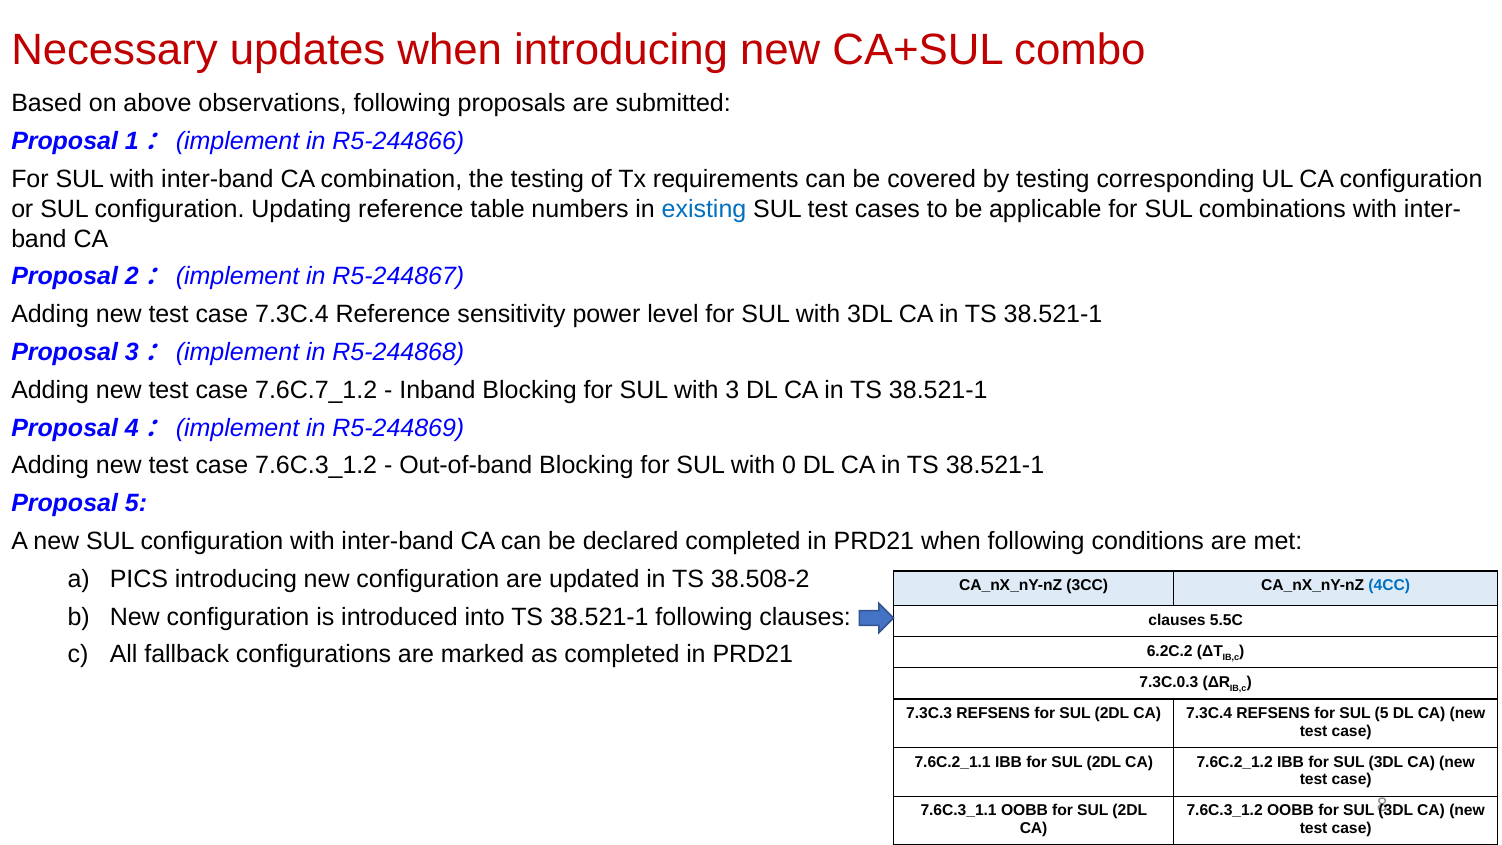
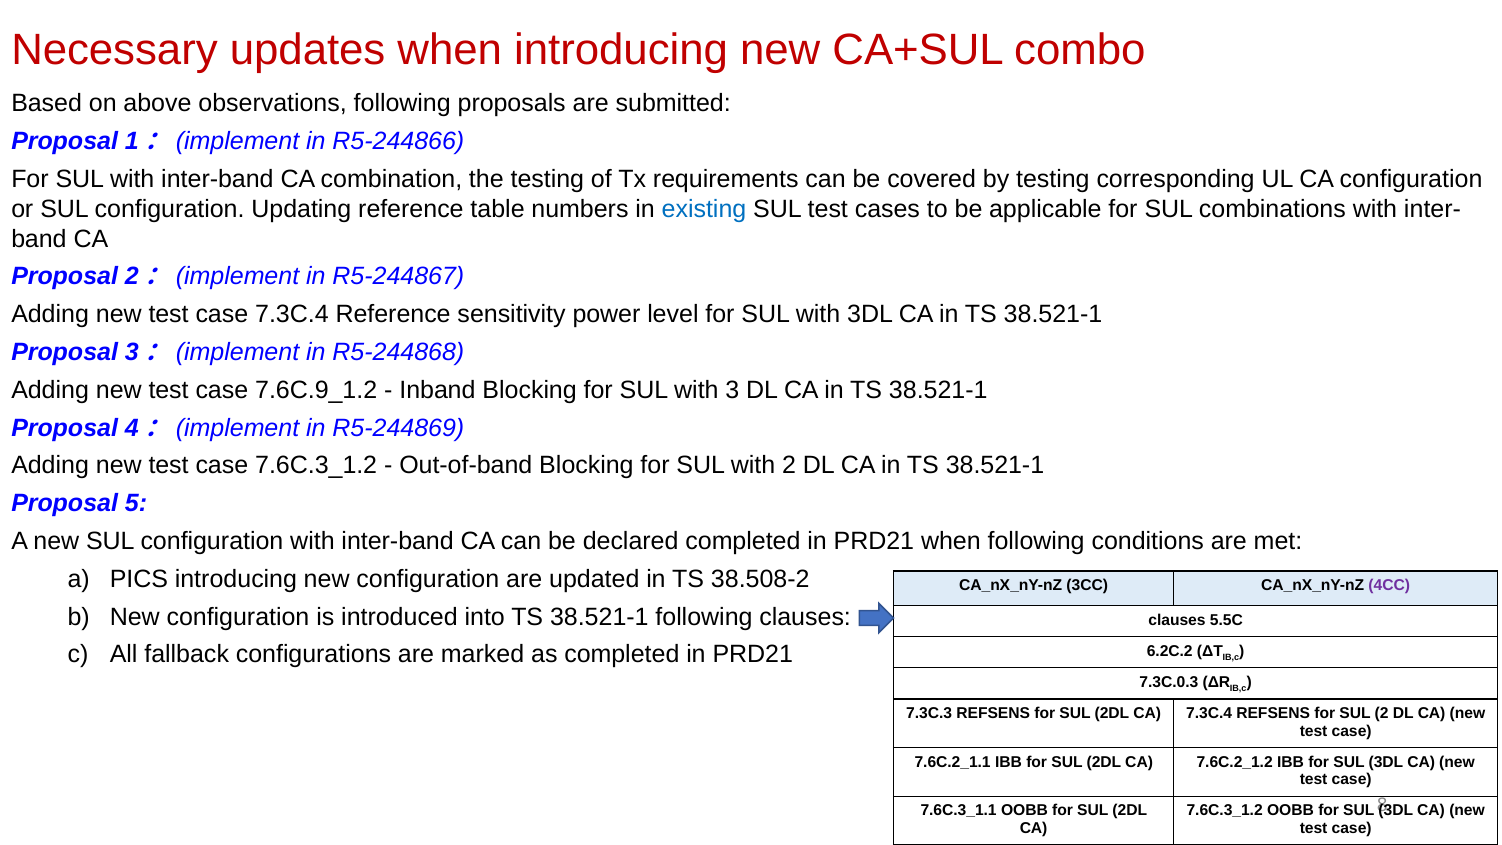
7.6C.7_1.2: 7.6C.7_1.2 -> 7.6C.9_1.2
with 0: 0 -> 2
4CC colour: blue -> purple
SUL 5: 5 -> 2
